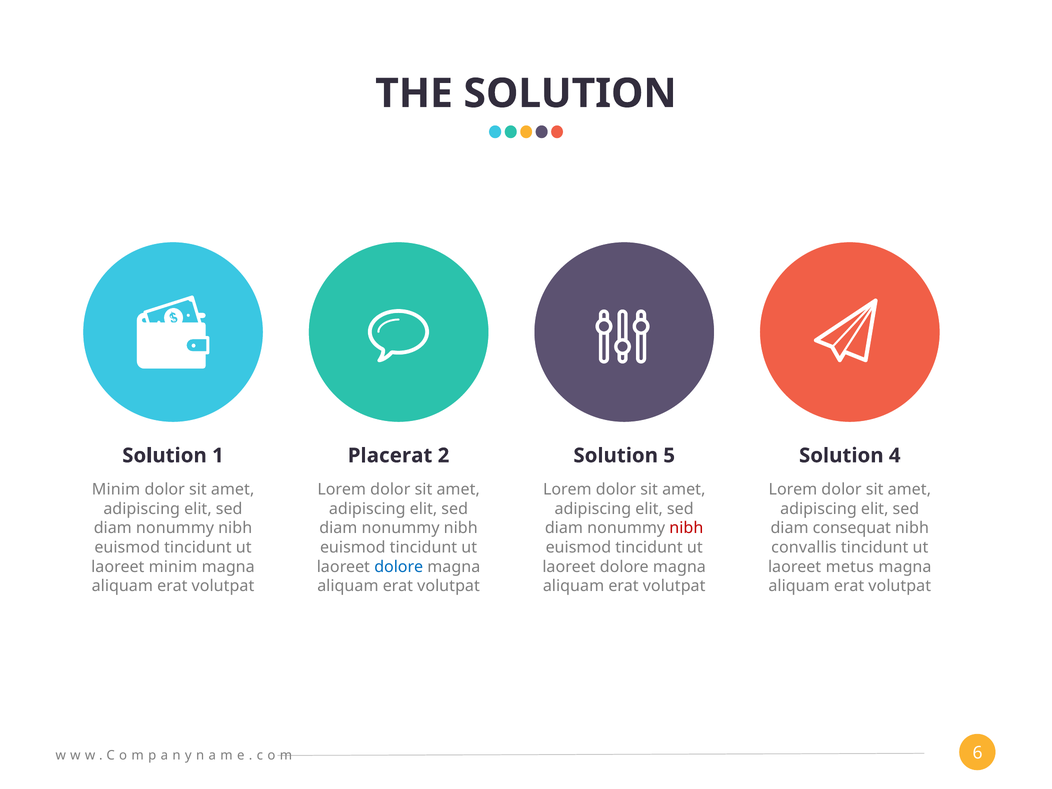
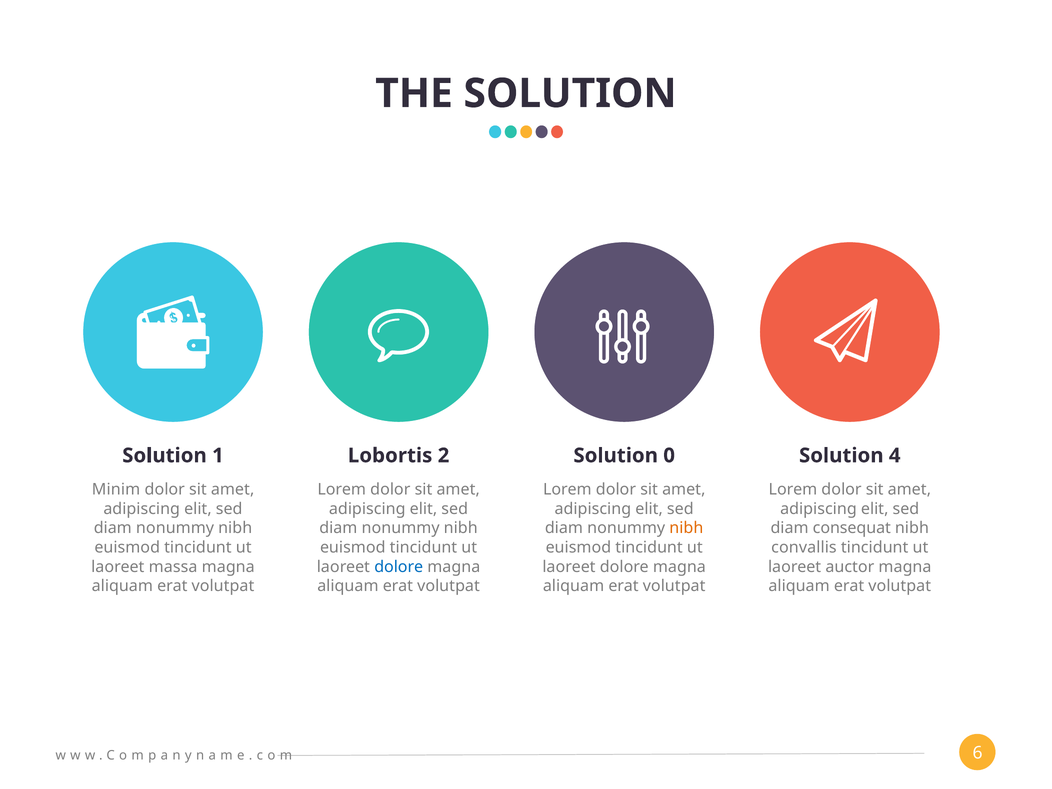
Placerat: Placerat -> Lobortis
5: 5 -> 0
nibh at (686, 528) colour: red -> orange
laoreet minim: minim -> massa
metus: metus -> auctor
